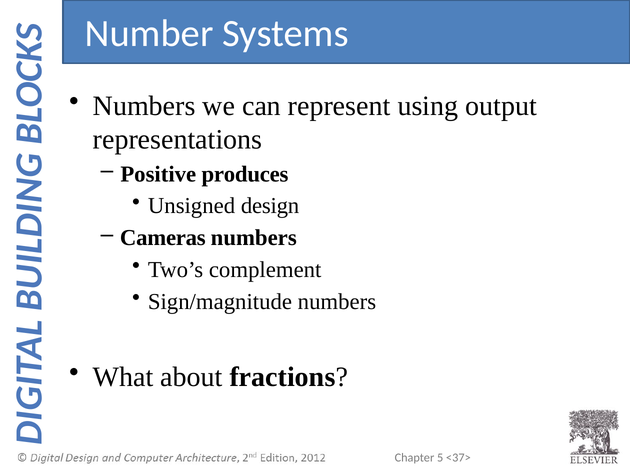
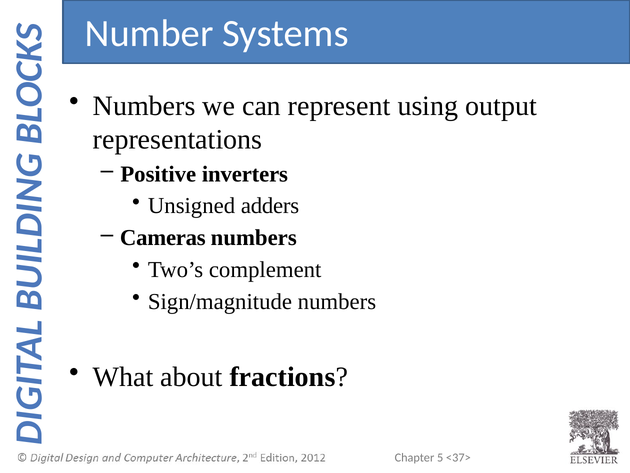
produces: produces -> inverters
design: design -> adders
